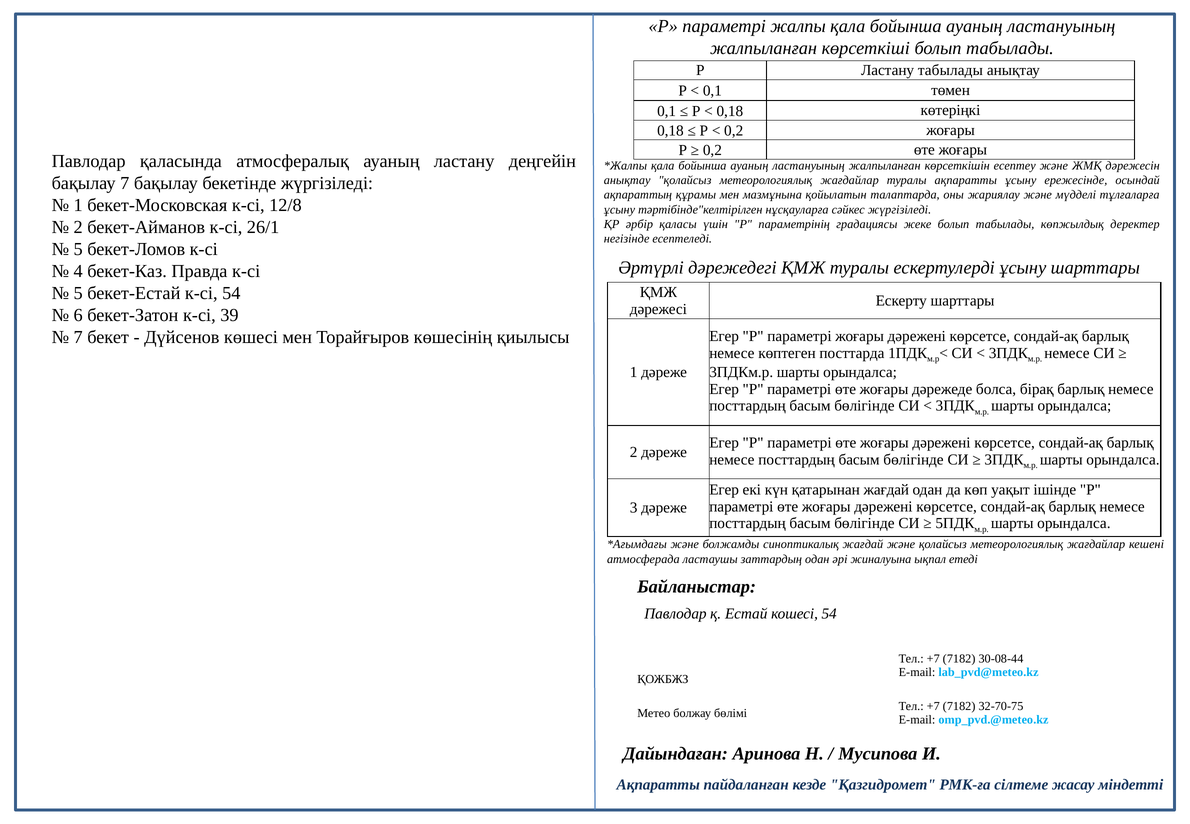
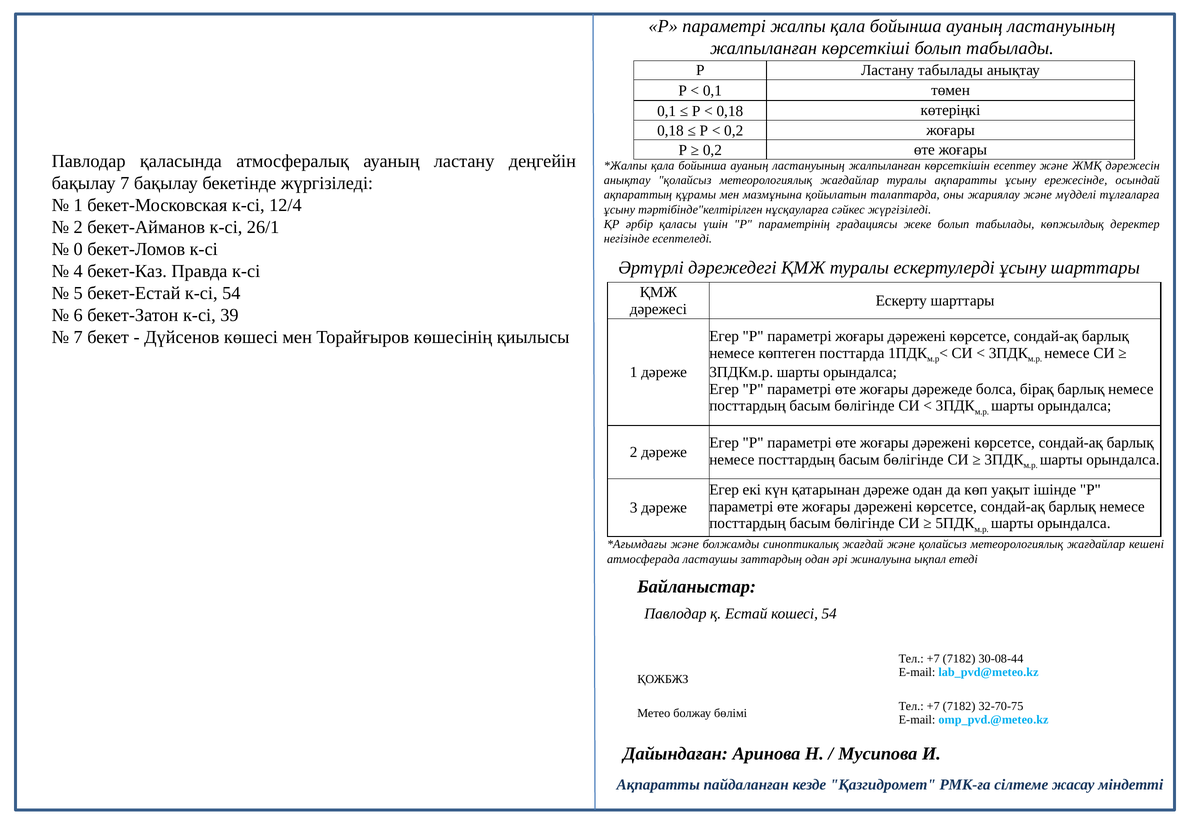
12/8: 12/8 -> 12/4
5 at (78, 249): 5 -> 0
қатарынан жағдай: жағдай -> дәреже
